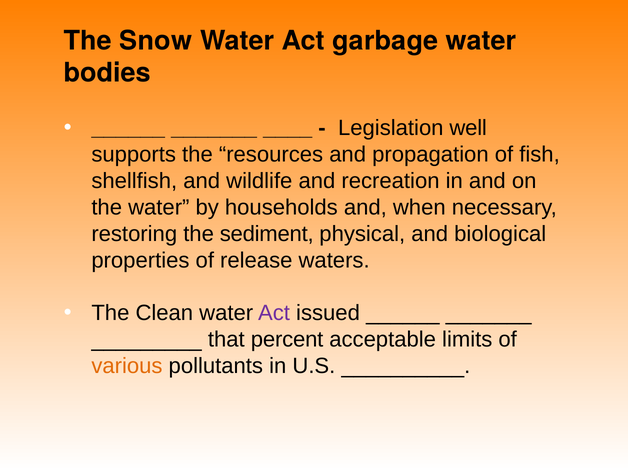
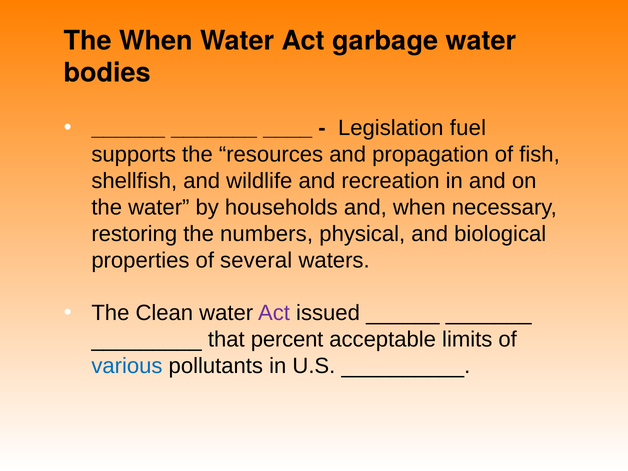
The Snow: Snow -> When
well: well -> fuel
sediment: sediment -> numbers
release: release -> several
various colour: orange -> blue
